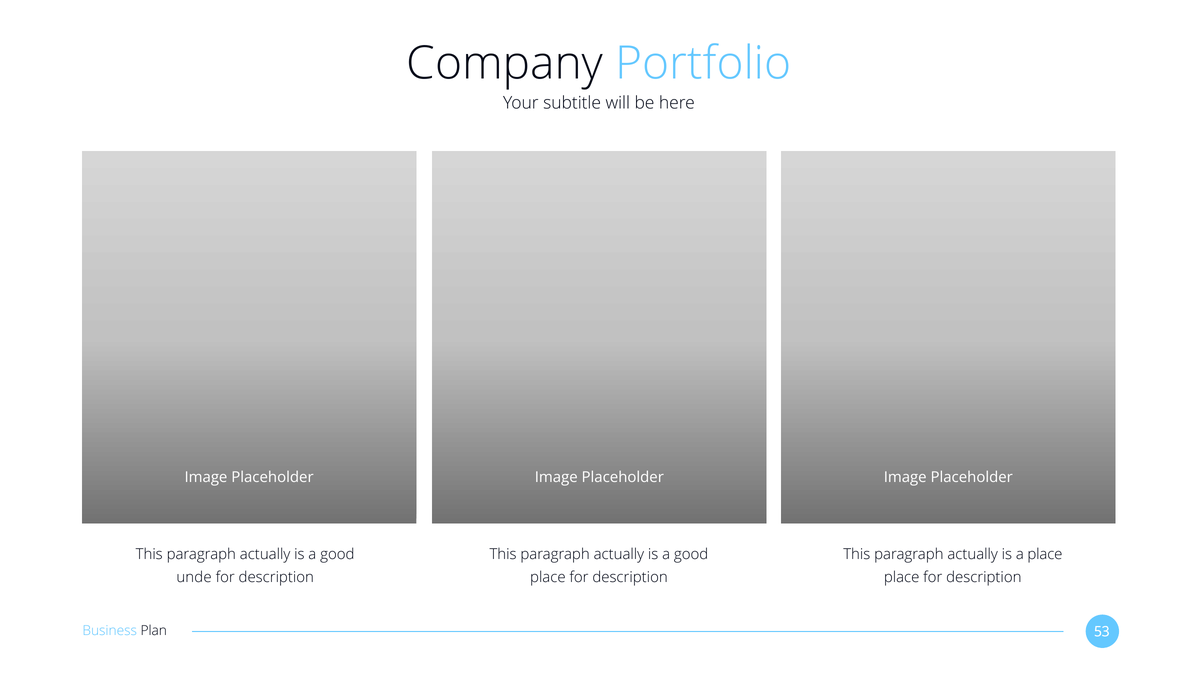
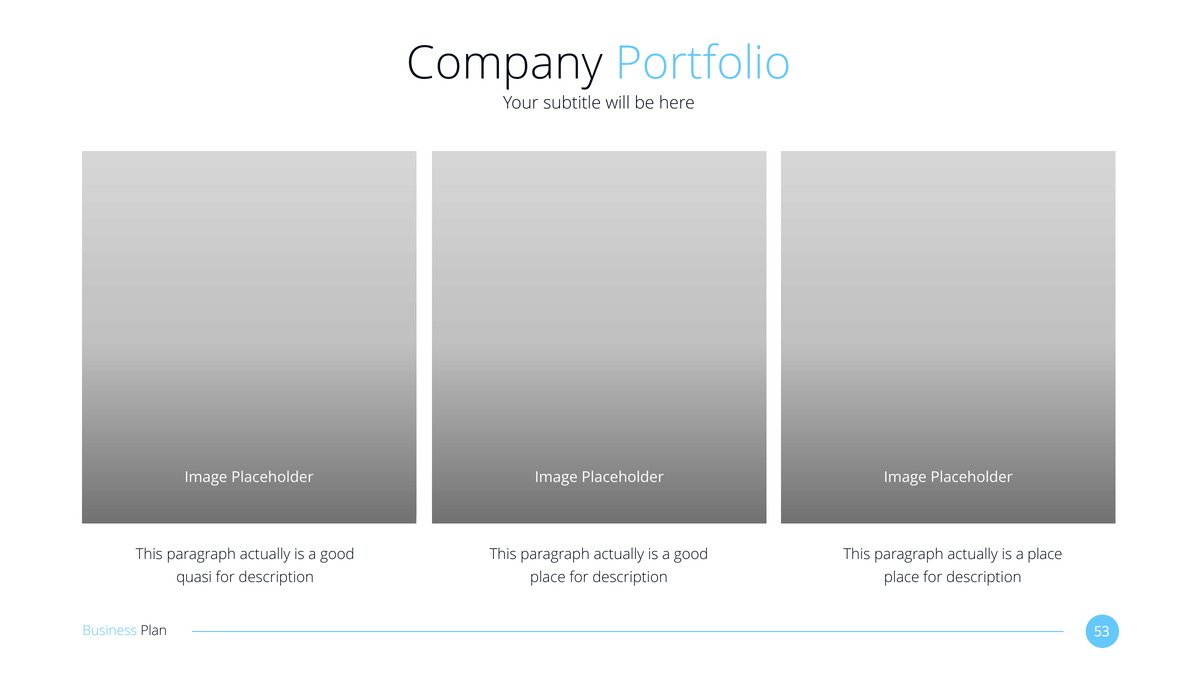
unde: unde -> quasi
